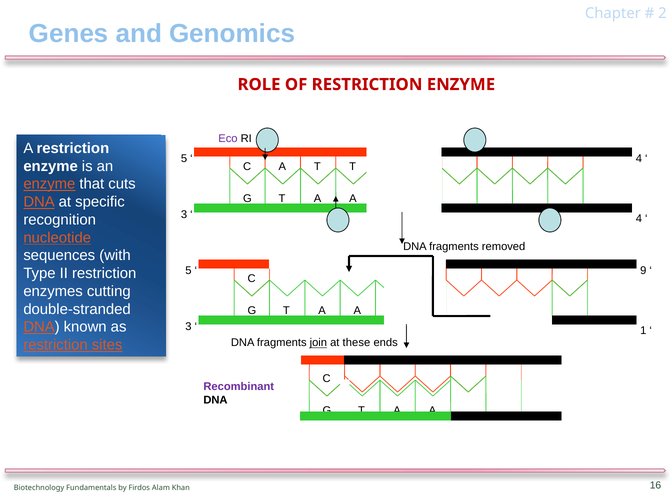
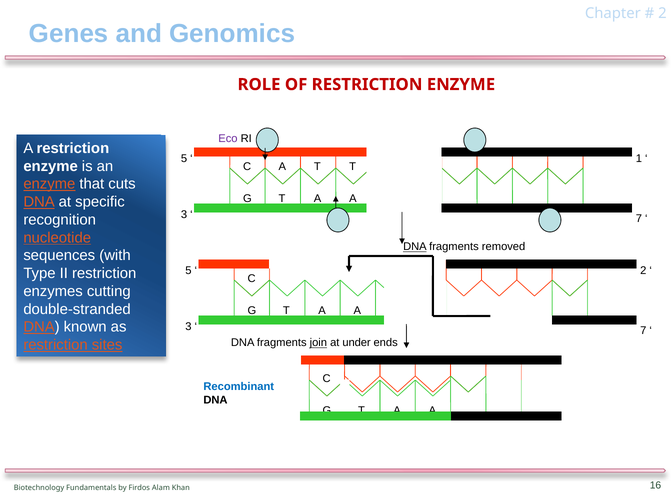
4 at (639, 159): 4 -> 1
4 at (639, 219): 4 -> 7
DNA at (415, 247) underline: none -> present
9 at (643, 271): 9 -> 2
1 at (643, 331): 1 -> 7
these: these -> under
Recombinant colour: purple -> blue
